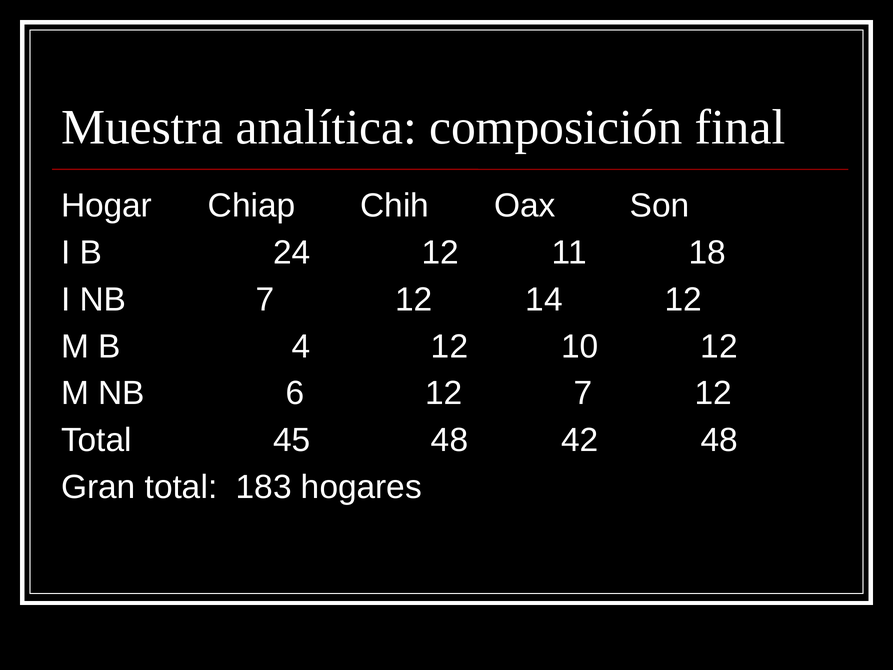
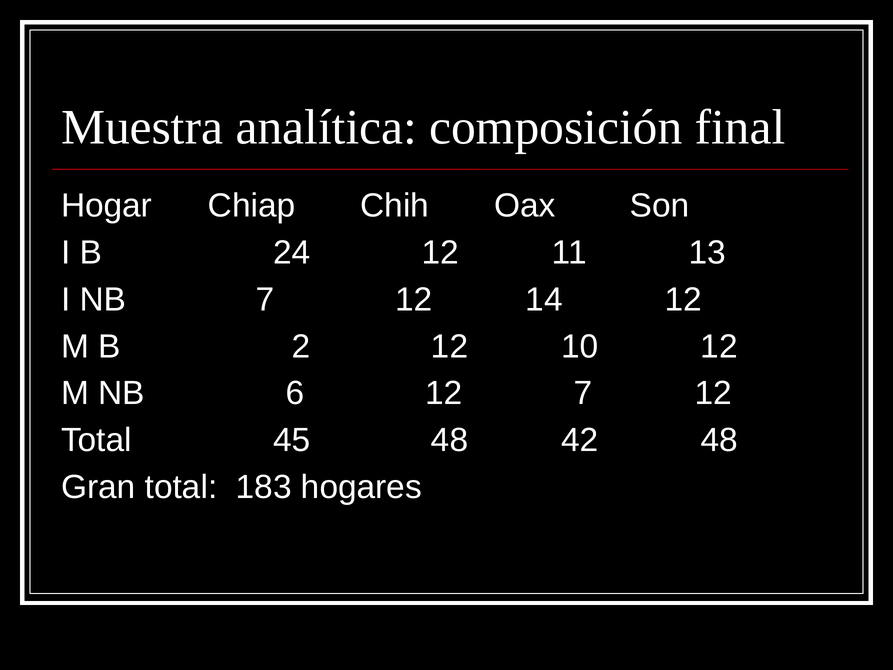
18: 18 -> 13
4: 4 -> 2
